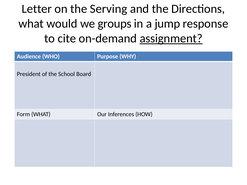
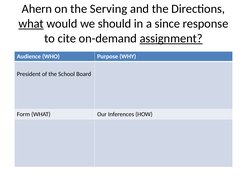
Letter: Letter -> Ahern
what at (31, 24) underline: none -> present
groups: groups -> should
jump: jump -> since
